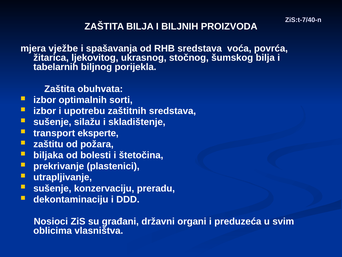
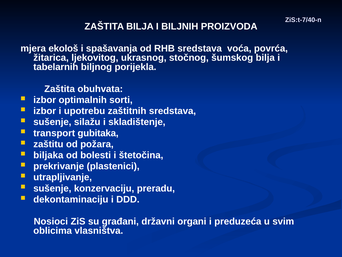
vježbe: vježbe -> ekološ
eksperte: eksperte -> gubitaka
